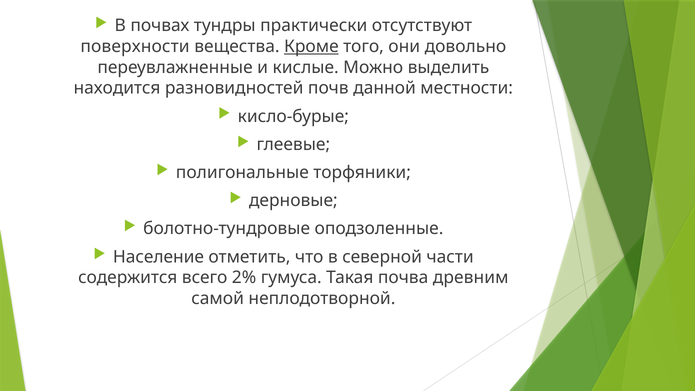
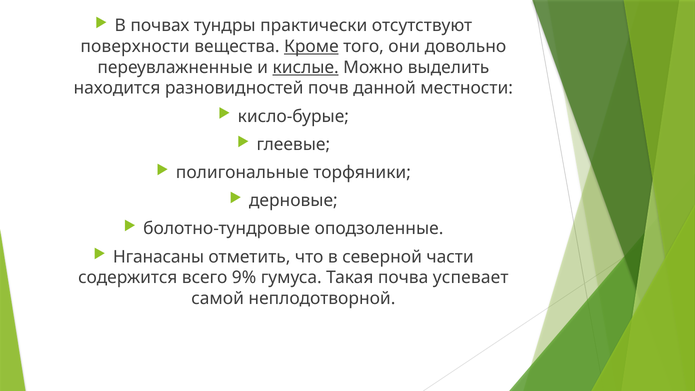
кислые underline: none -> present
Население: Население -> Нганасаны
2%: 2% -> 9%
древним: древним -> успевает
